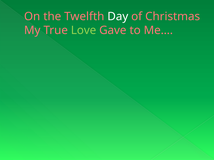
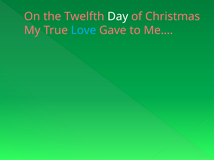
Love colour: light green -> light blue
